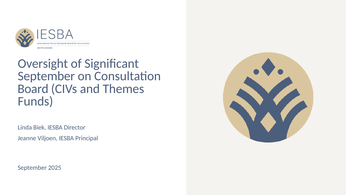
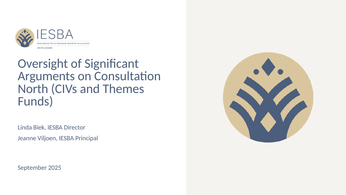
September at (46, 76): September -> Arguments
Board: Board -> North
